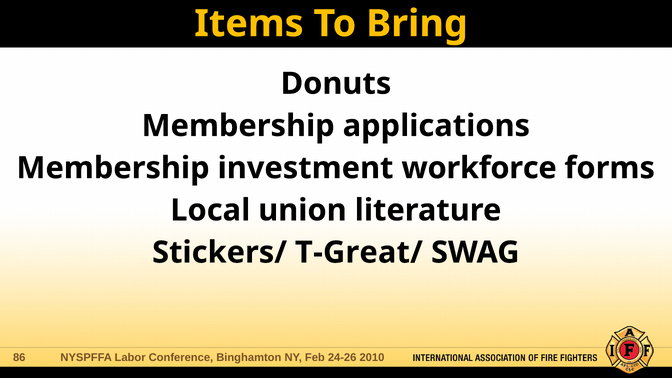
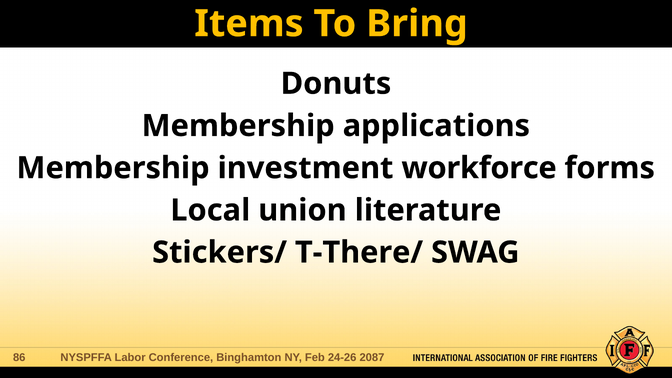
T-Great/: T-Great/ -> T-There/
2010: 2010 -> 2087
